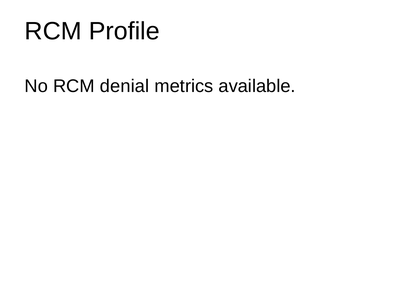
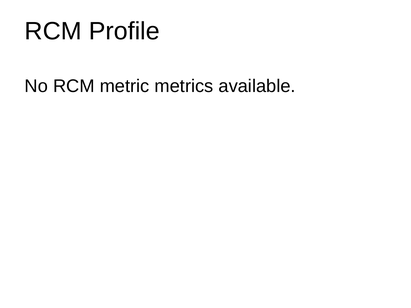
denial: denial -> metric
